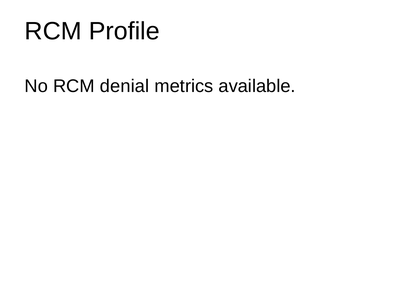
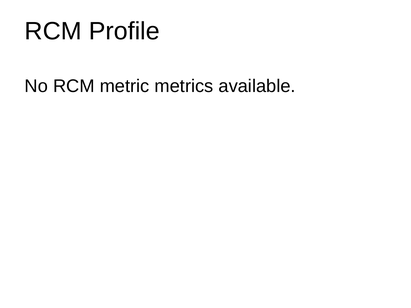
denial: denial -> metric
